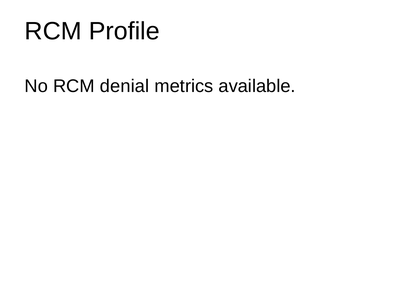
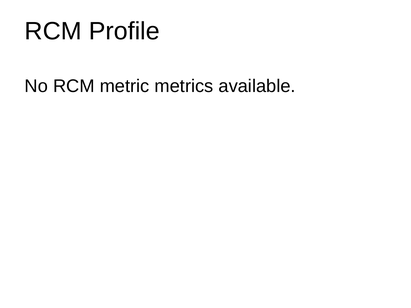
denial: denial -> metric
